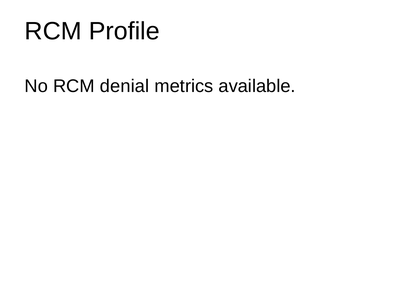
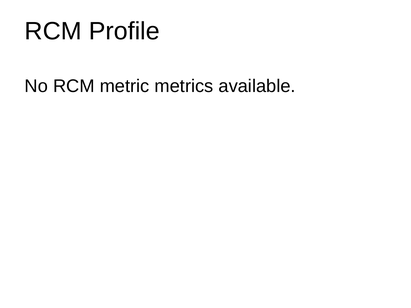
denial: denial -> metric
